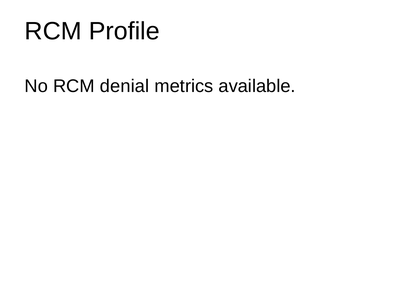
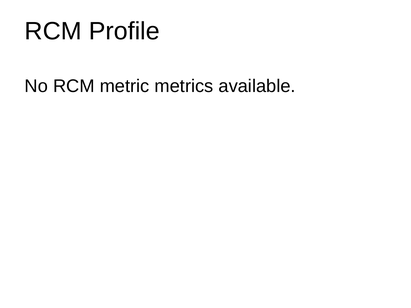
denial: denial -> metric
